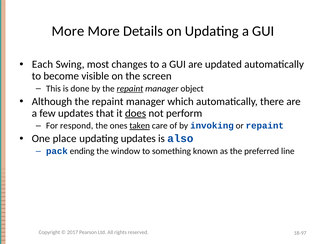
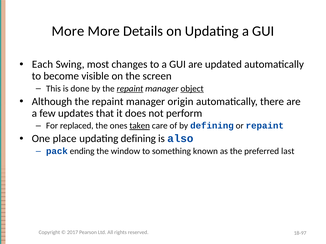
object underline: none -> present
which: which -> origin
does underline: present -> none
respond: respond -> replaced
by invoking: invoking -> defining
updating updates: updates -> defining
line: line -> last
